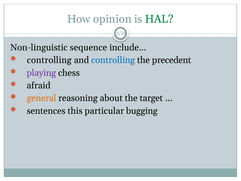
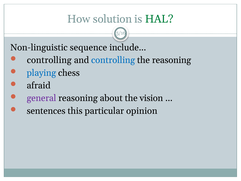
opinion: opinion -> solution
the precedent: precedent -> reasoning
playing colour: purple -> blue
general colour: orange -> purple
target: target -> vision
bugging: bugging -> opinion
